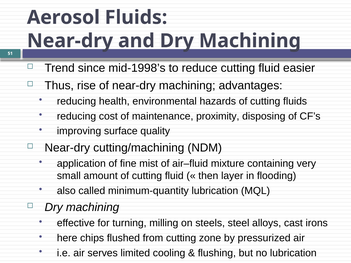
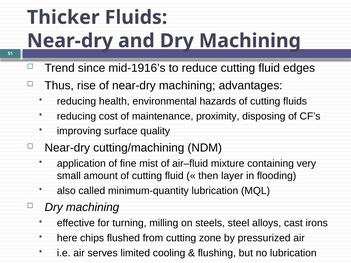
Aerosol: Aerosol -> Thicker
mid-1998’s: mid-1998’s -> mid-1916’s
easier: easier -> edges
